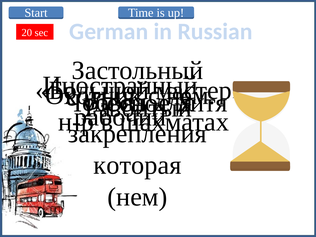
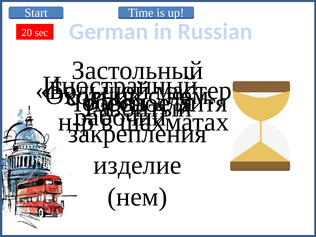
которая: которая -> изделие
